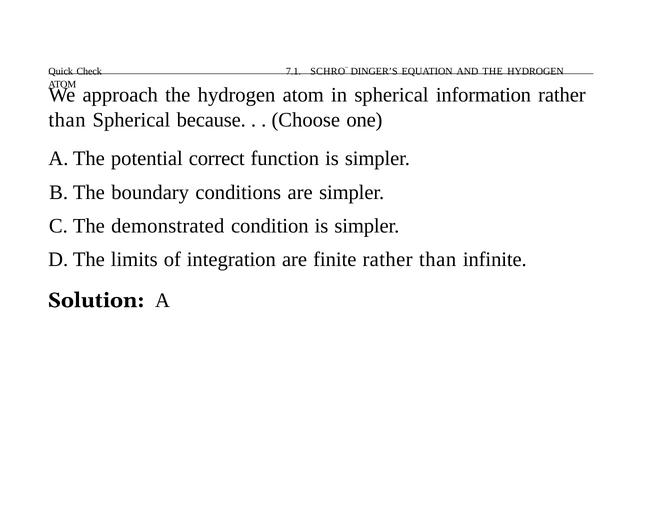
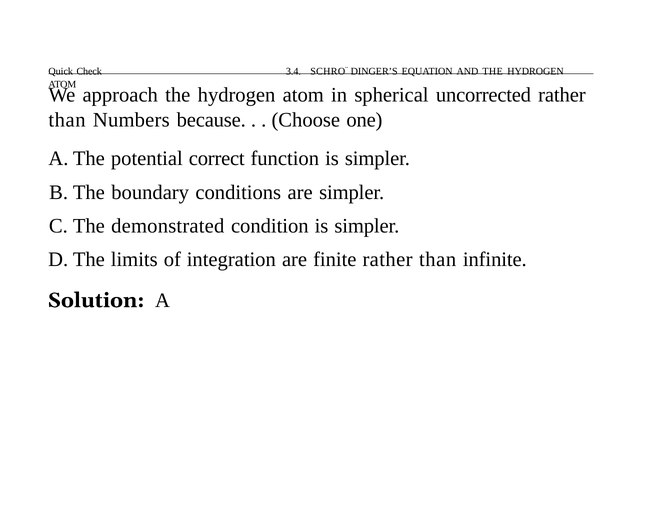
7.1: 7.1 -> 3.4
information: information -> uncorrected
than Spherical: Spherical -> Numbers
